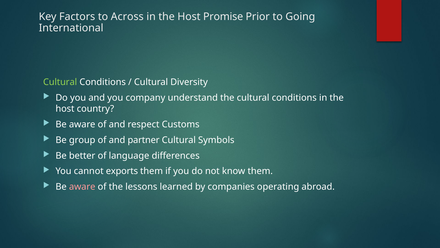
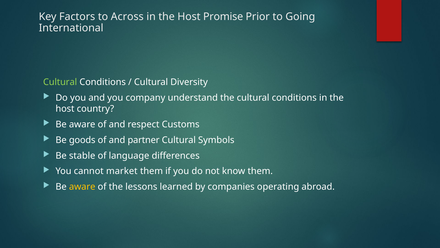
group: group -> goods
better: better -> stable
exports: exports -> market
aware at (82, 187) colour: pink -> yellow
